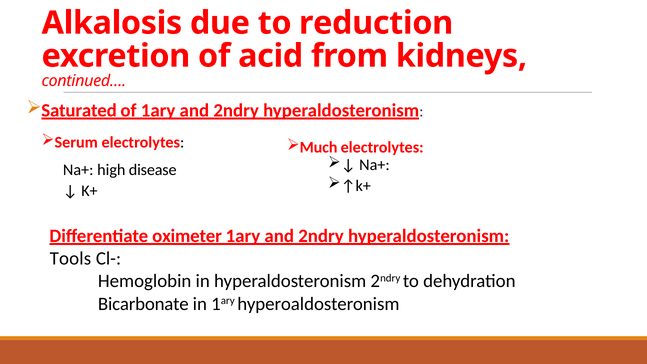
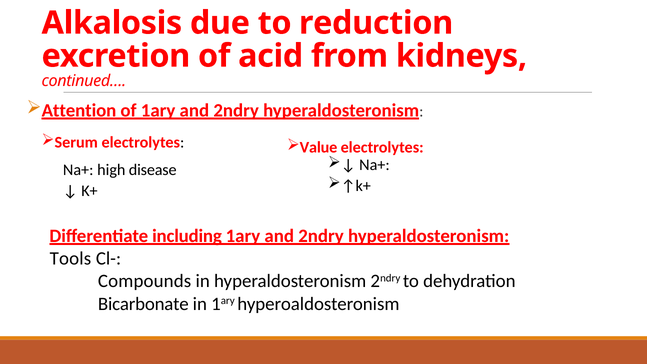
Saturated: Saturated -> Attention
Much: Much -> Value
oximeter: oximeter -> including
Hemoglobin: Hemoglobin -> Compounds
